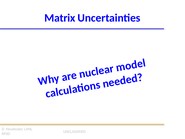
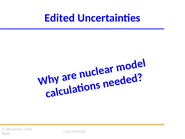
Matrix: Matrix -> Edited
